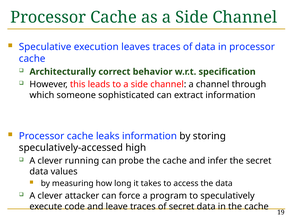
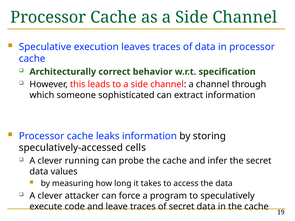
high: high -> cells
